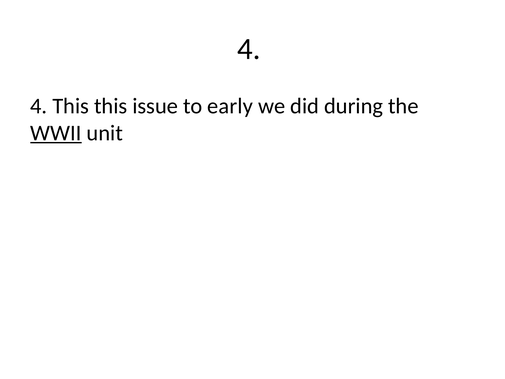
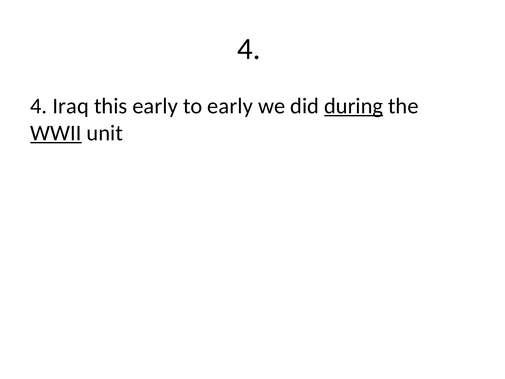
4 This: This -> Iraq
this issue: issue -> early
during underline: none -> present
